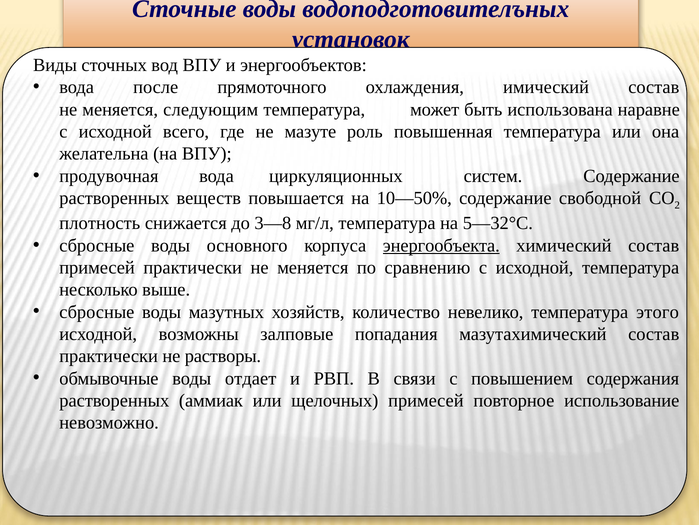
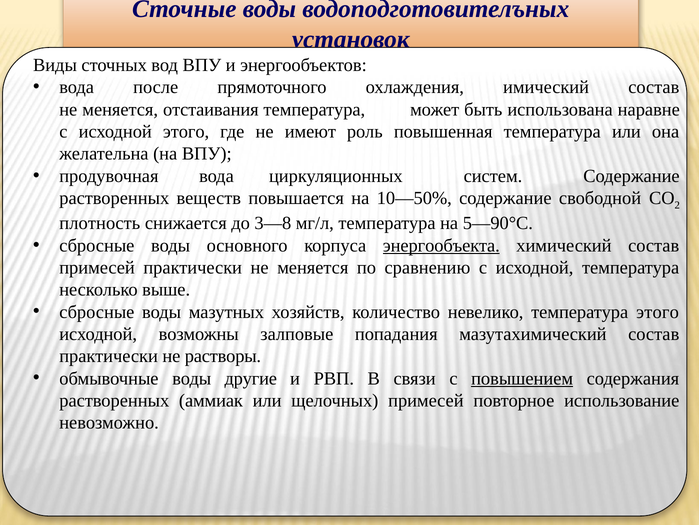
следующим: следующим -> отстаивания
исходной всего: всего -> этого
мазуте: мазуте -> имеют
5—32°С: 5—32°С -> 5—90°С
отдает: отдает -> другие
повышением underline: none -> present
